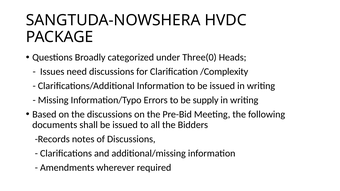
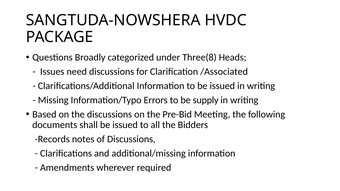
Three(0: Three(0 -> Three(8
/Complexity: /Complexity -> /Associated
